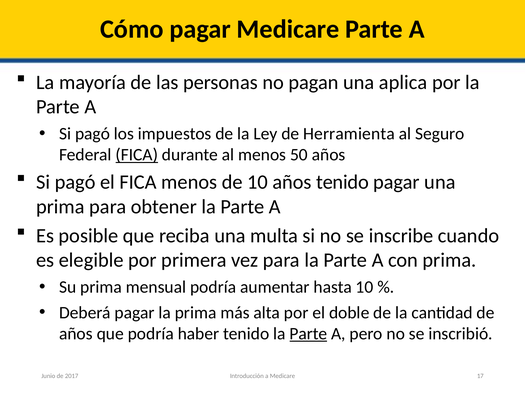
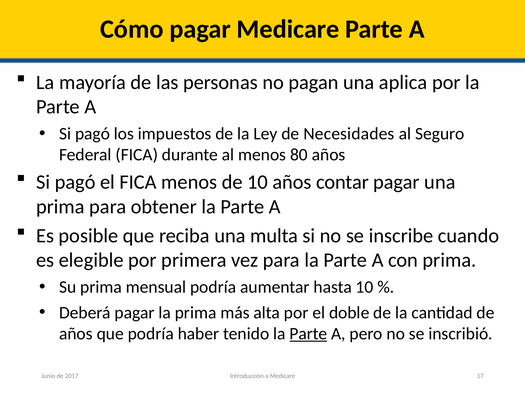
Herramienta: Herramienta -> Necesidades
FICA at (137, 155) underline: present -> none
50: 50 -> 80
años tenido: tenido -> contar
